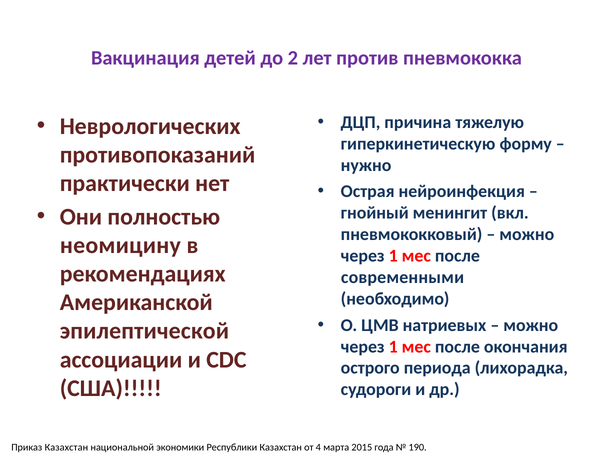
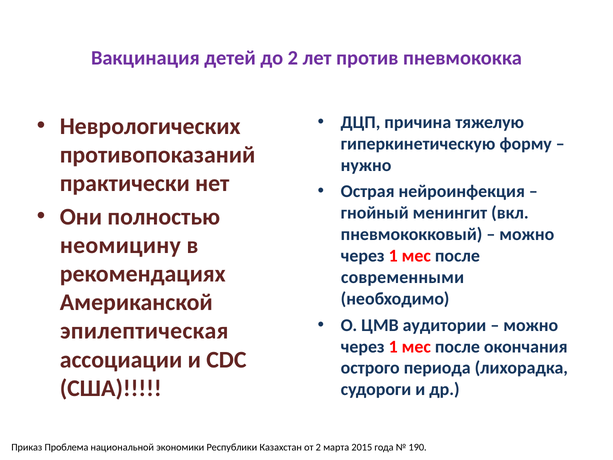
натриевых: натриевых -> аудитории
эпилептической: эпилептической -> эпилептическая
Приказ Казахстан: Казахстан -> Проблема
от 4: 4 -> 2
